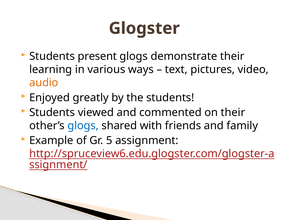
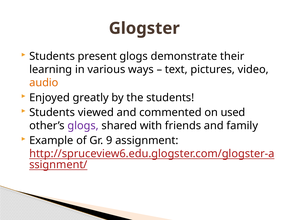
on their: their -> used
glogs at (83, 126) colour: blue -> purple
5: 5 -> 9
